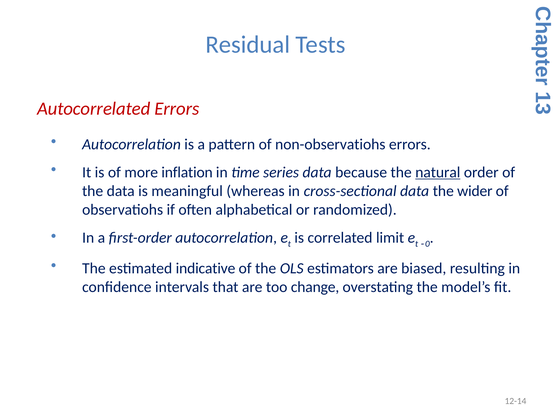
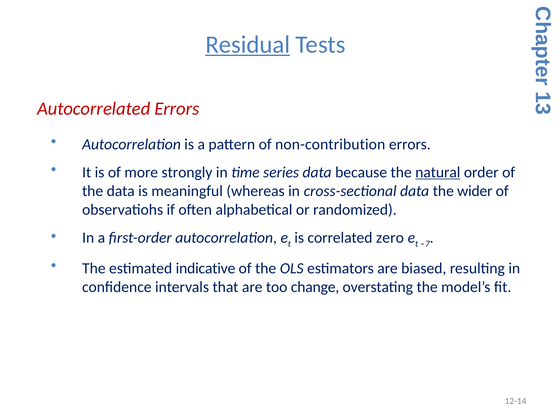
Residual underline: none -> present
non-observatiohs: non-observatiohs -> non-contribution
inflation: inflation -> strongly
limit: limit -> zero
0: 0 -> 7
